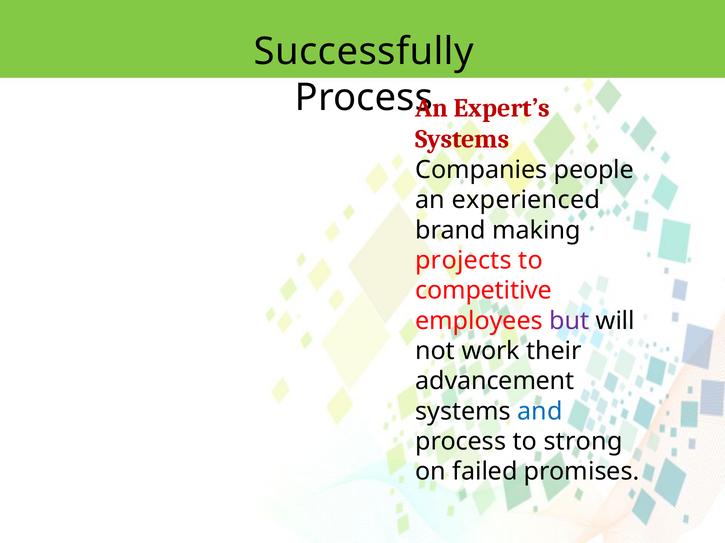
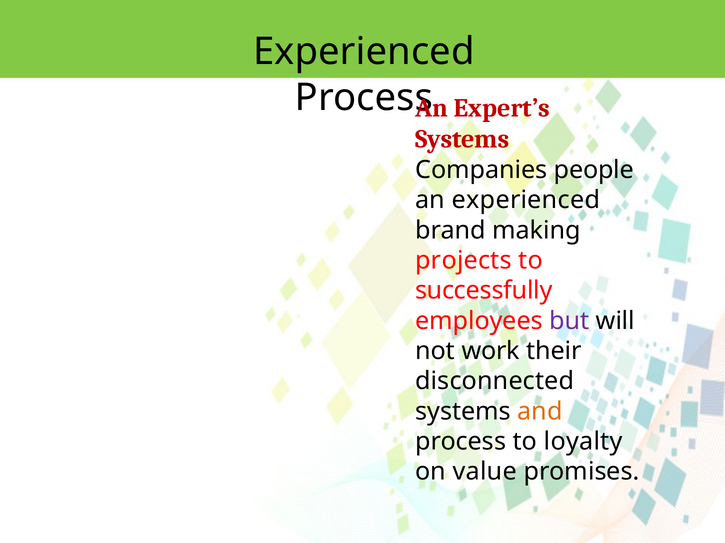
Successfully at (364, 52): Successfully -> Experienced
competitive: competitive -> successfully
advancement: advancement -> disconnected
and colour: blue -> orange
strong: strong -> loyalty
failed: failed -> value
